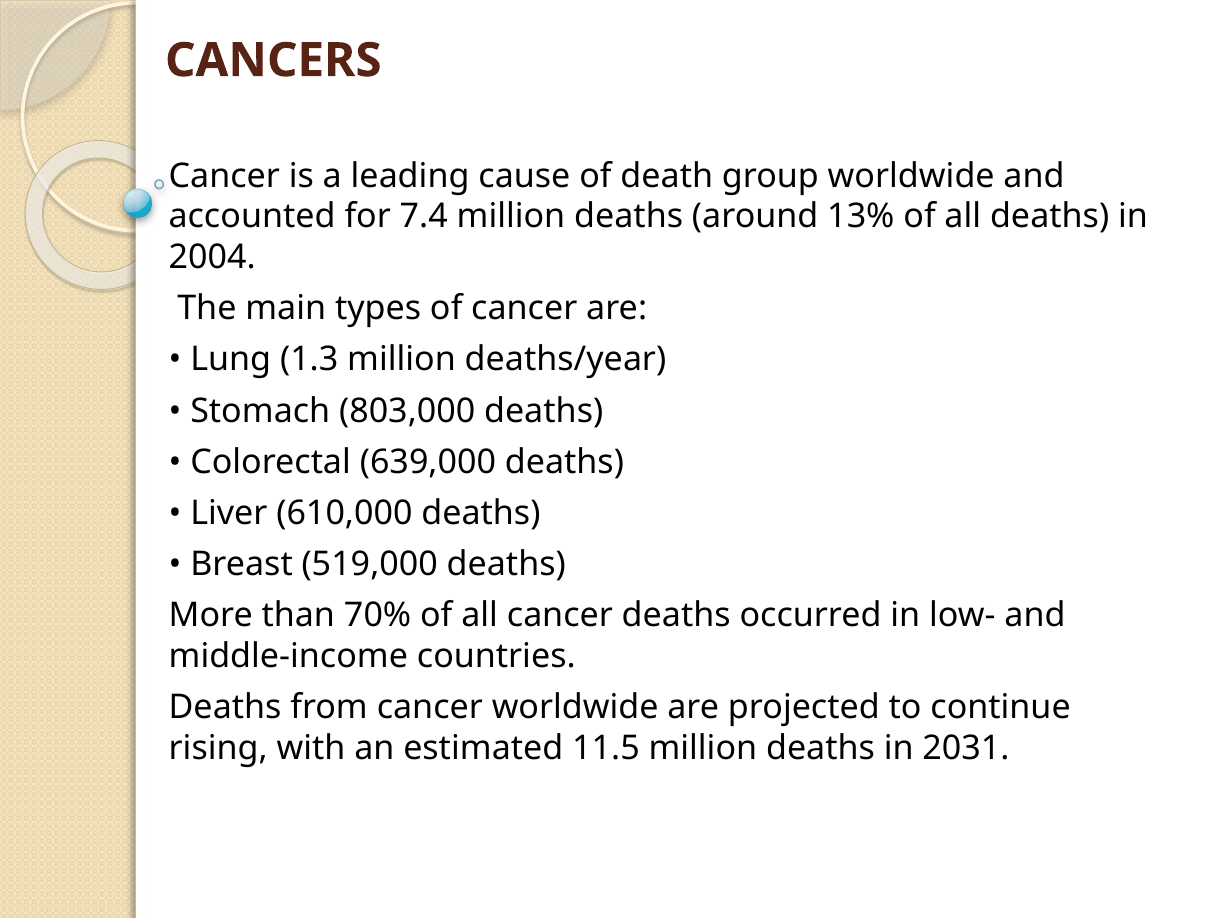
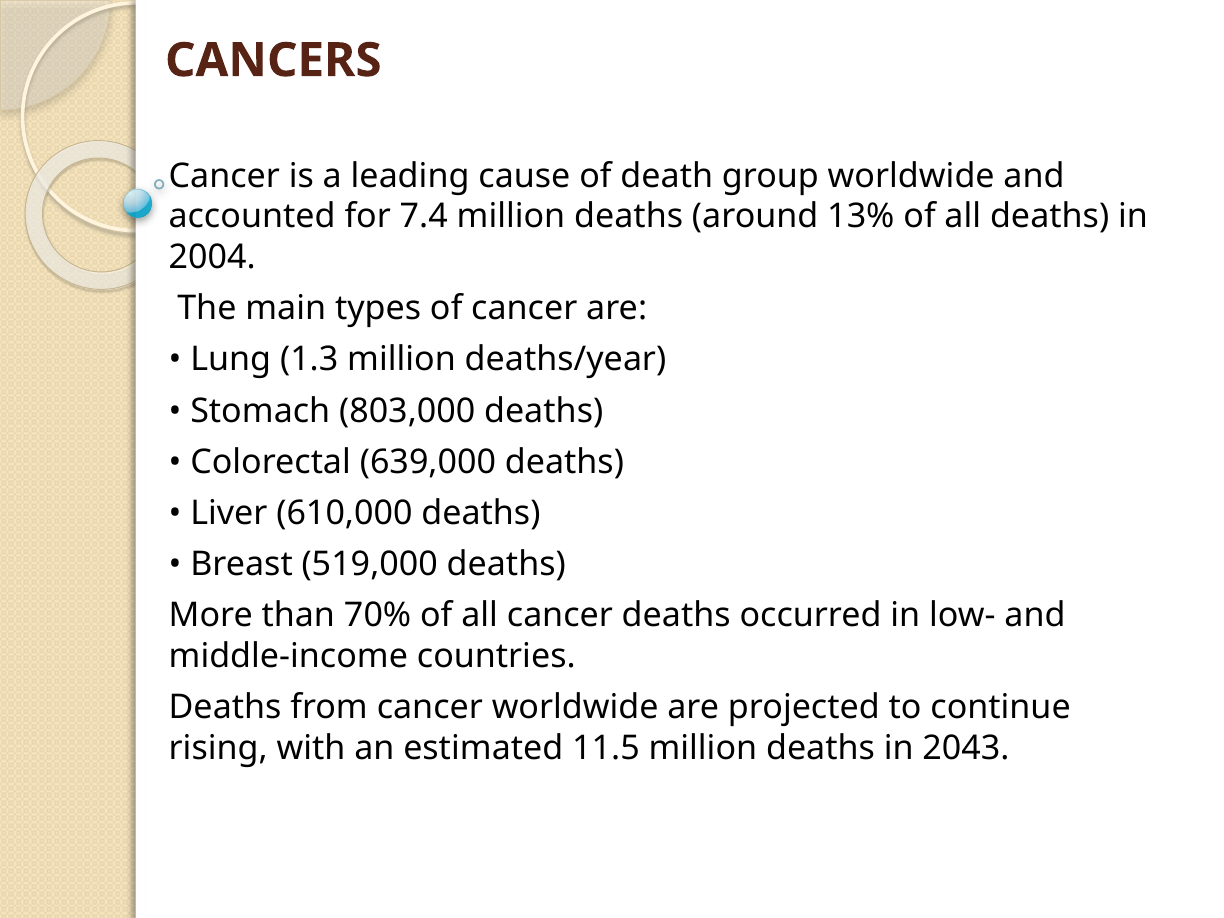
2031: 2031 -> 2043
